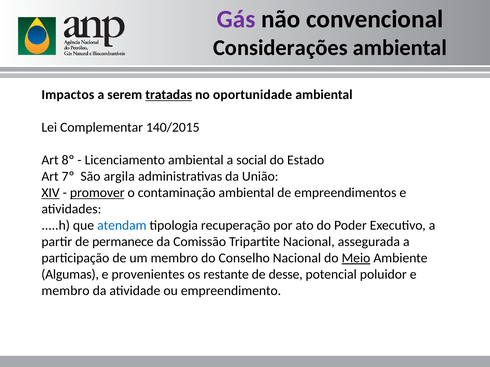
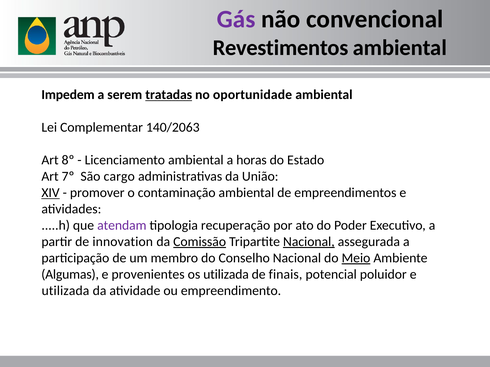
Considerações: Considerações -> Revestimentos
Impactos: Impactos -> Impedem
140/2015: 140/2015 -> 140/2063
social: social -> horas
argila: argila -> cargo
promover underline: present -> none
atendam colour: blue -> purple
permanece: permanece -> innovation
Comissão underline: none -> present
Nacional at (309, 242) underline: none -> present
os restante: restante -> utilizada
desse: desse -> finais
membro at (65, 291): membro -> utilizada
